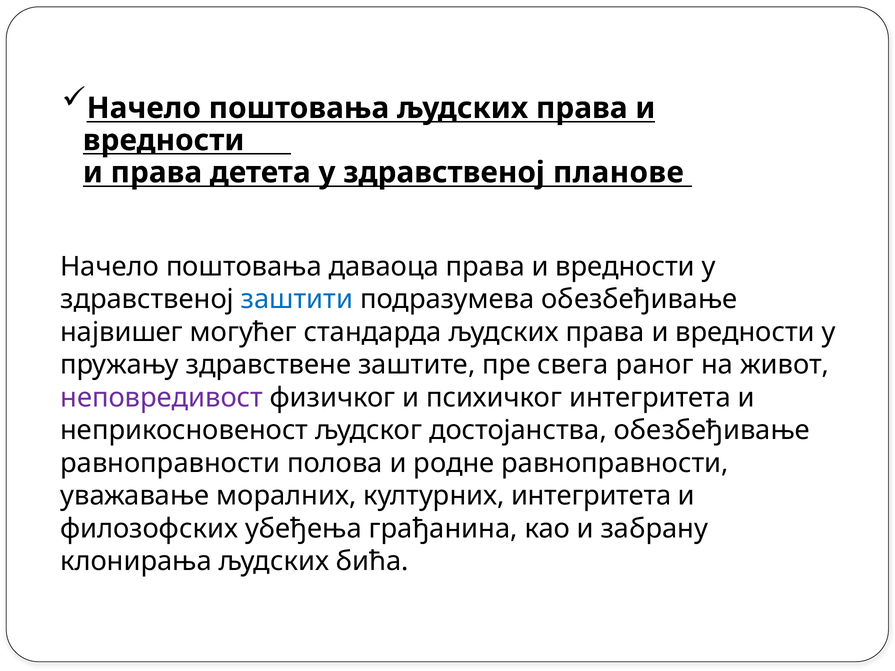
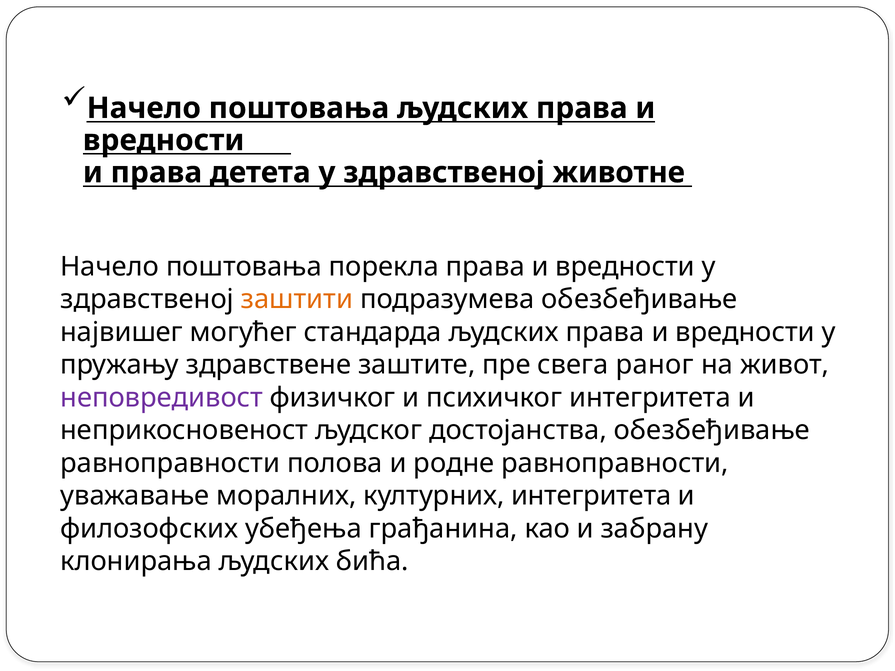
планове: планове -> животне
даваоца: даваоца -> порекла
заштити colour: blue -> orange
